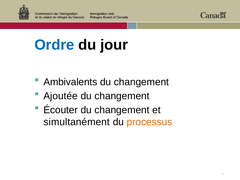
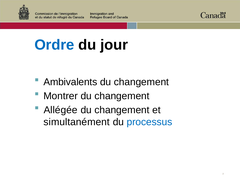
Ajoutée: Ajoutée -> Montrer
Écouter: Écouter -> Allégée
processus colour: orange -> blue
